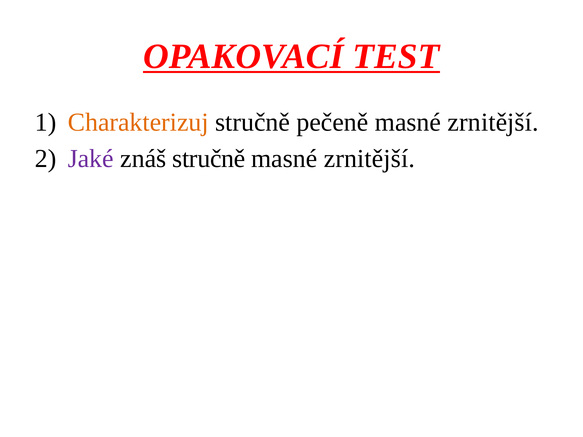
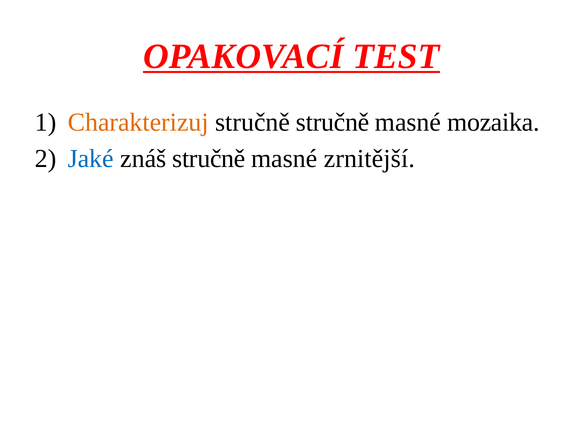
stručně pečeně: pečeně -> stručně
zrnitější at (493, 122): zrnitější -> mozaika
Jaké colour: purple -> blue
